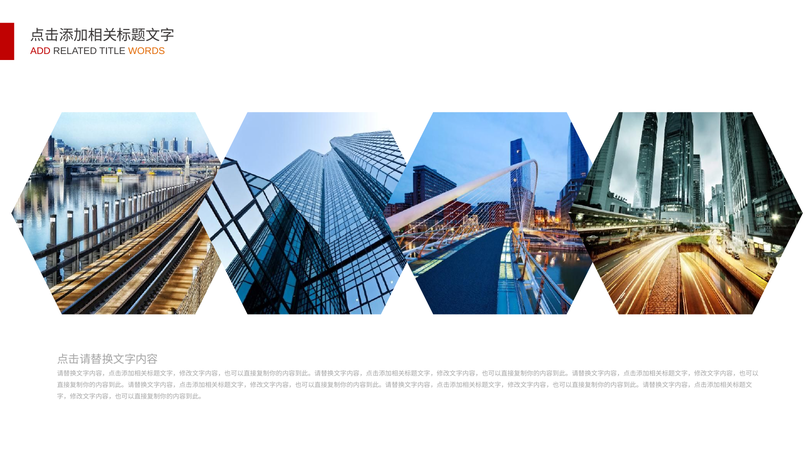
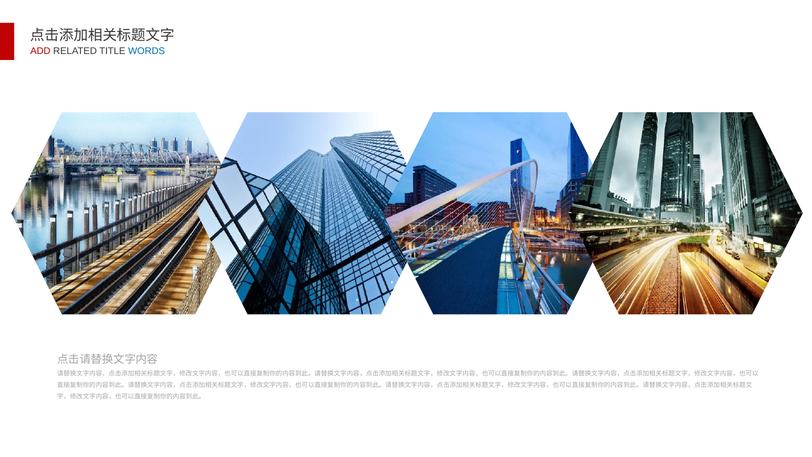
WORDS colour: orange -> blue
